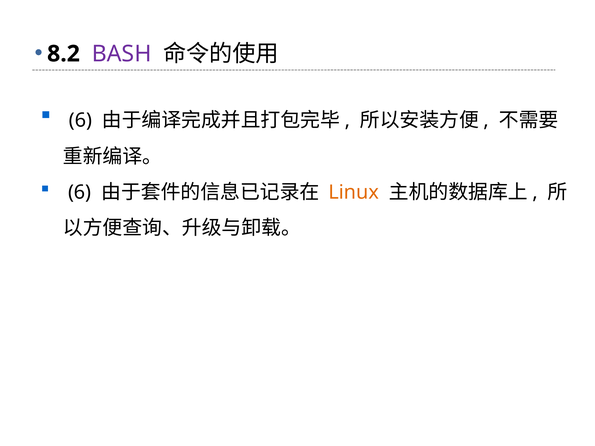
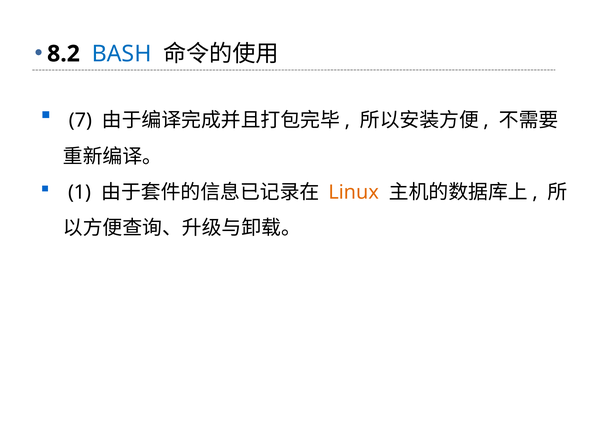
BASH colour: purple -> blue
6 at (80, 120): 6 -> 7
6 at (80, 193): 6 -> 1
